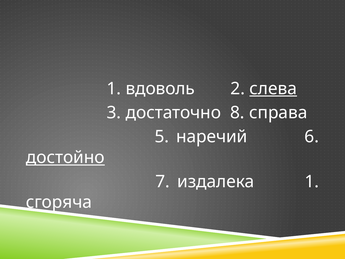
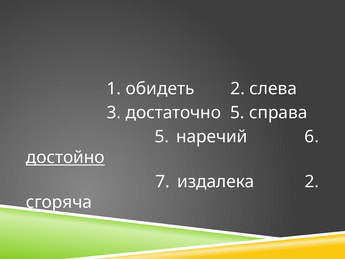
вдоволь: вдоволь -> обидеть
слева underline: present -> none
достаточно 8: 8 -> 5
издалека 1: 1 -> 2
